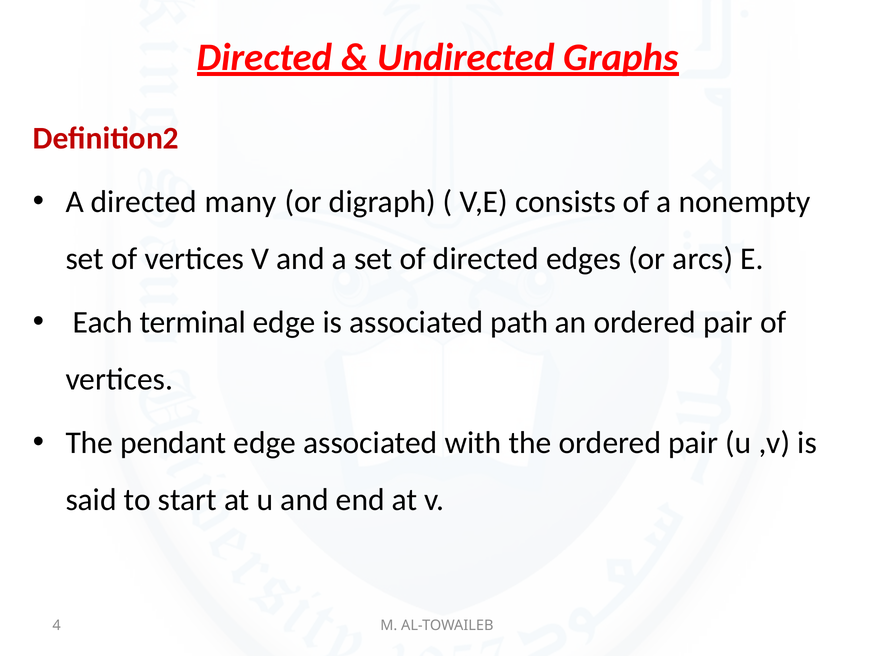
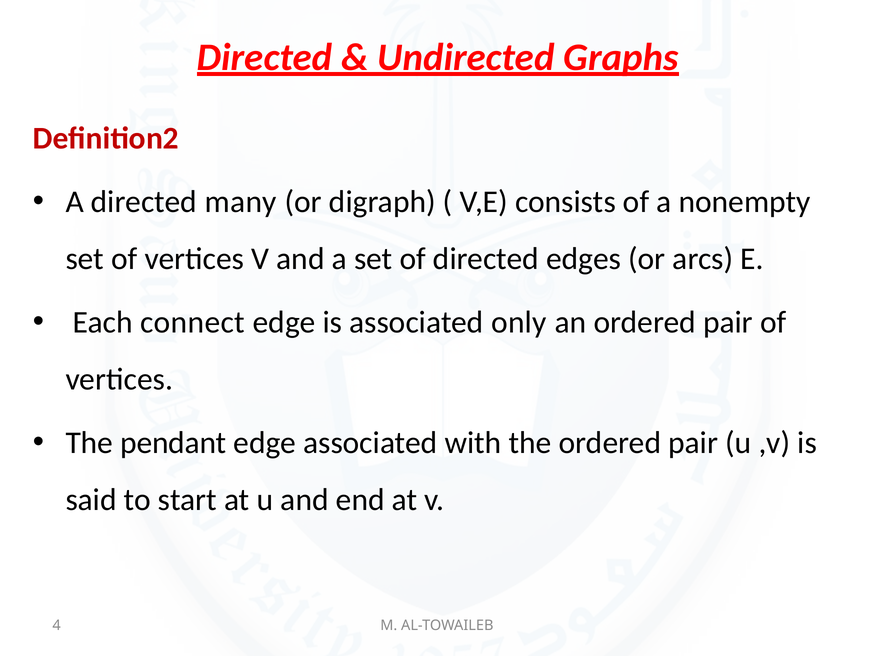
terminal: terminal -> connect
path: path -> only
